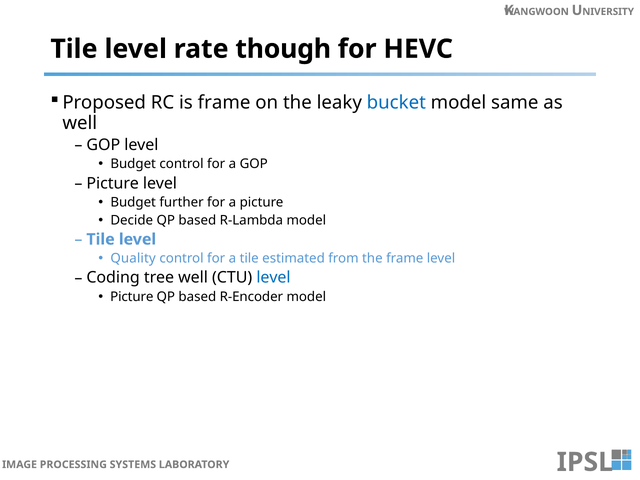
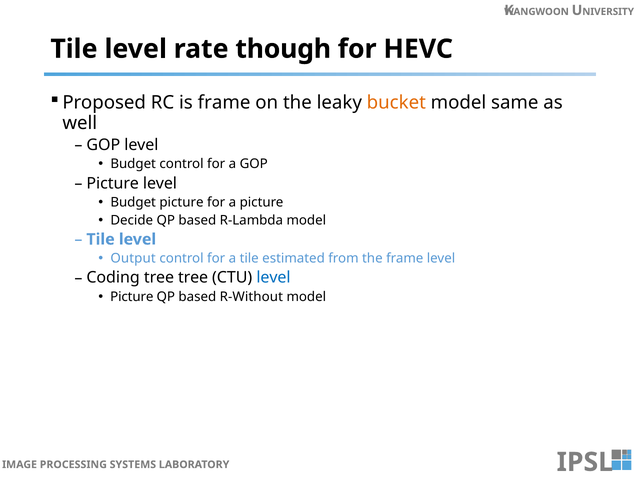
bucket colour: blue -> orange
Budget further: further -> picture
Quality: Quality -> Output
tree well: well -> tree
R-Encoder: R-Encoder -> R-Without
